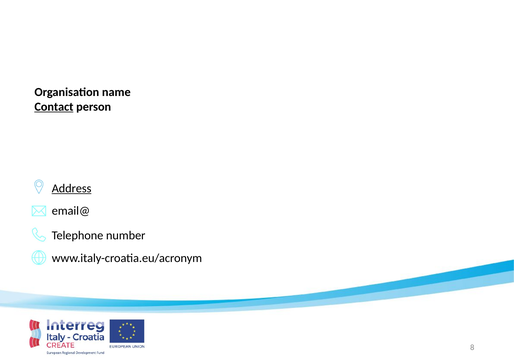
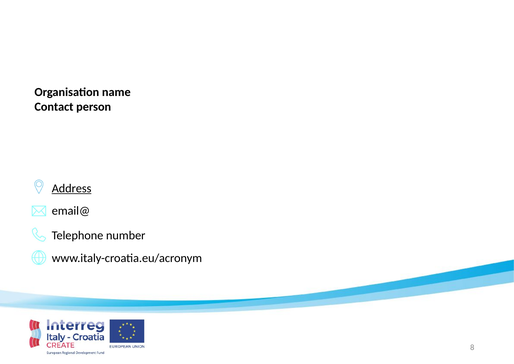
Contact underline: present -> none
